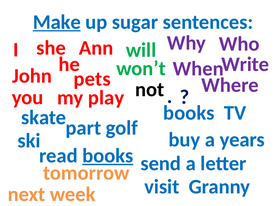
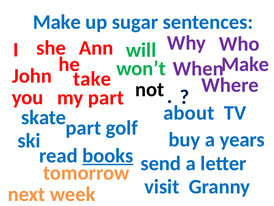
Make at (57, 22) underline: present -> none
Write at (245, 64): Write -> Make
pets: pets -> take
my play: play -> part
books at (189, 113): books -> about
